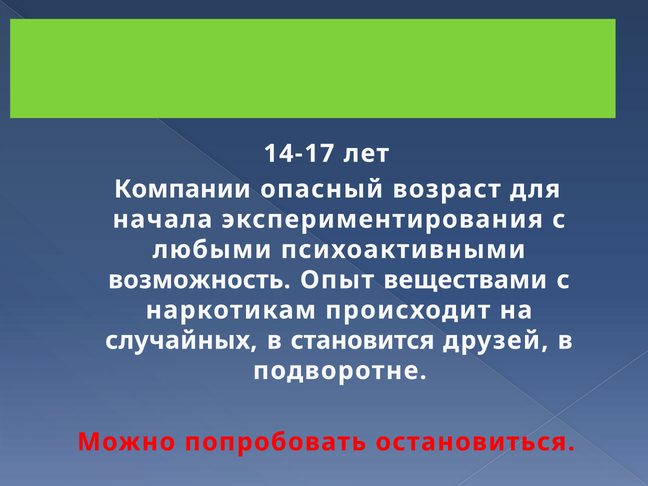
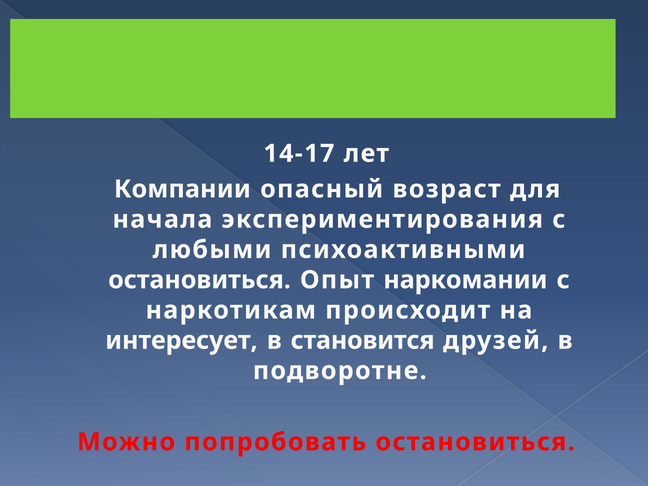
возможность at (199, 280): возможность -> остановиться
веществами: веществами -> наркомании
случайных: случайных -> интересует
